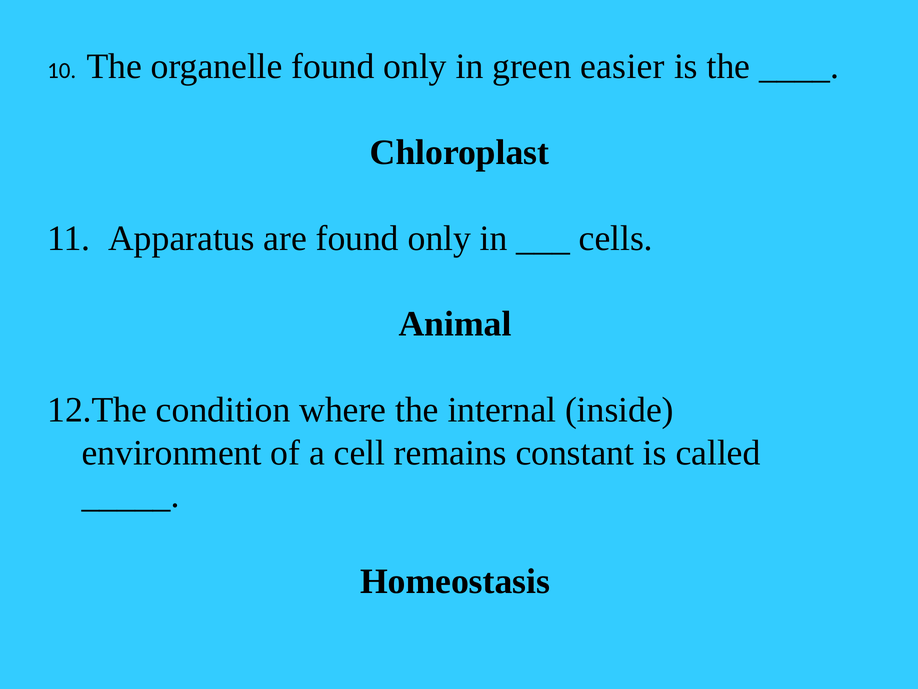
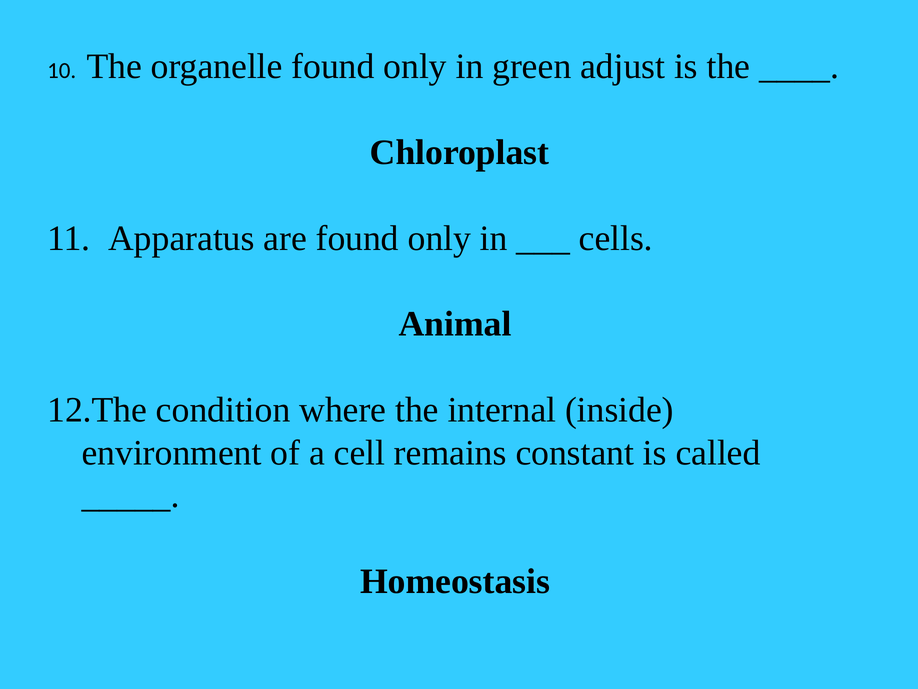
easier: easier -> adjust
